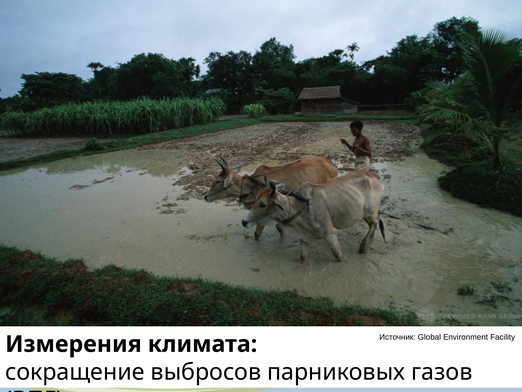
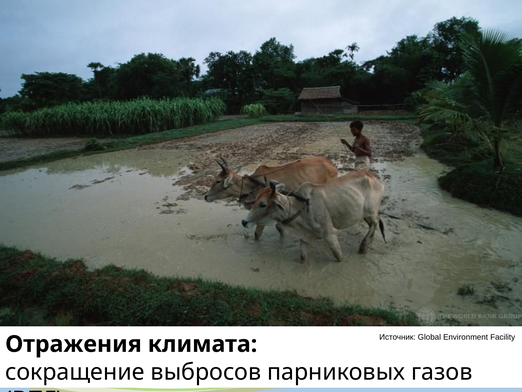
Измерения: Измерения -> Отражения
